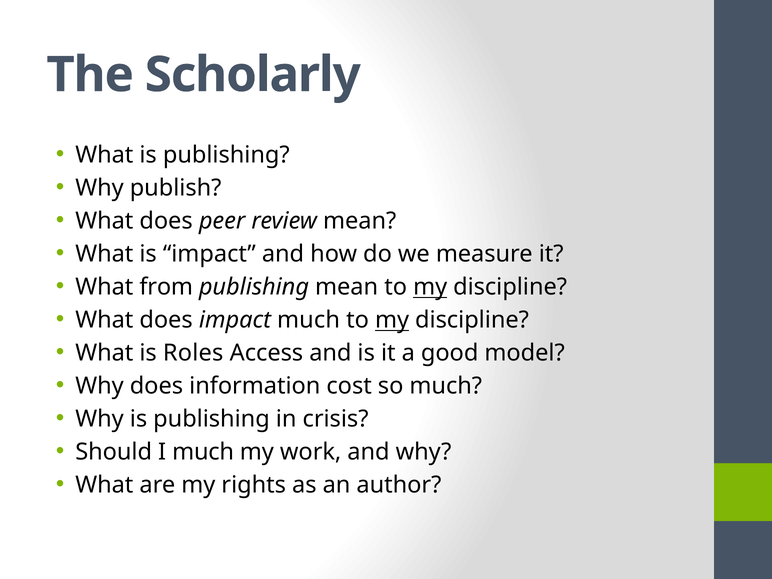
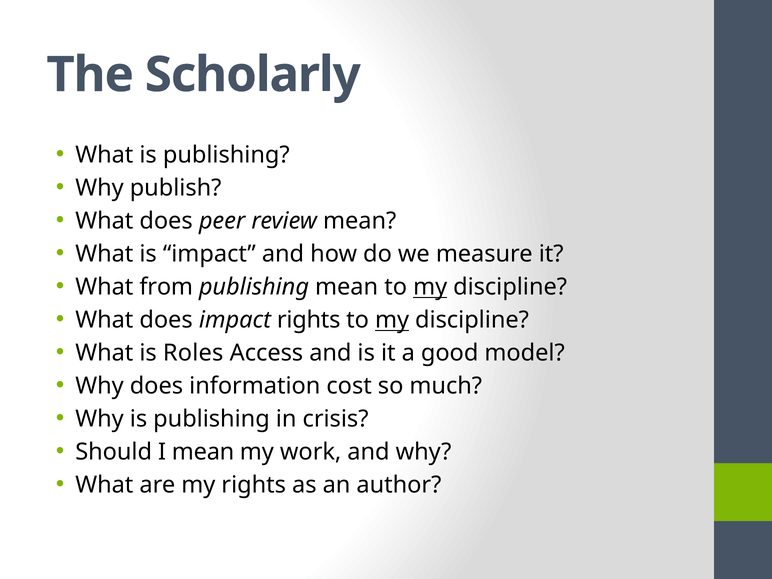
impact much: much -> rights
I much: much -> mean
